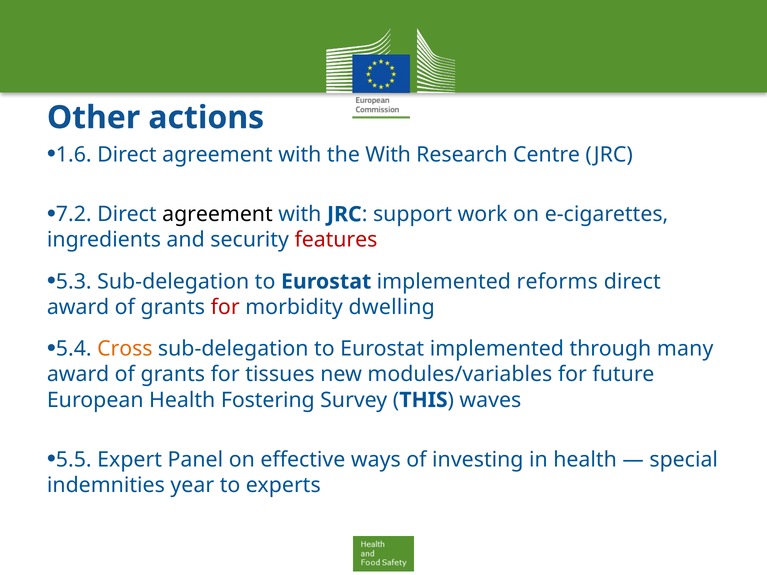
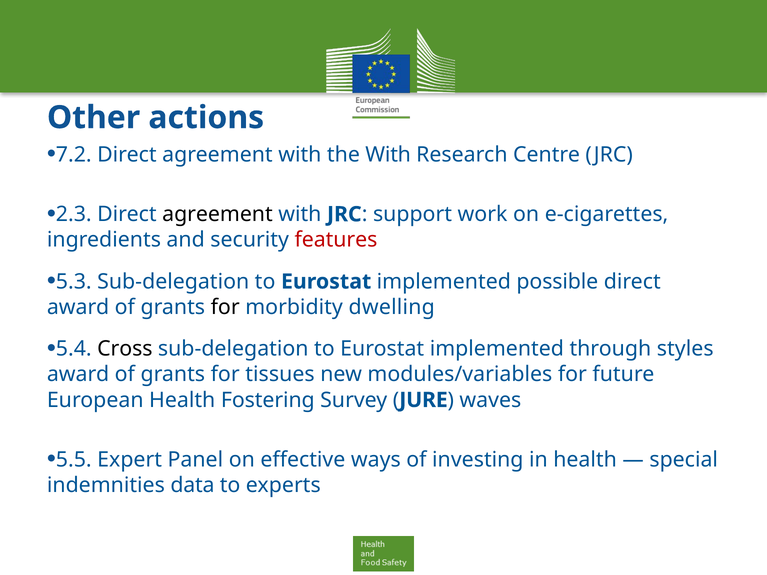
1.6: 1.6 -> 7.2
7.2: 7.2 -> 2.3
reforms: reforms -> possible
for at (225, 307) colour: red -> black
Cross colour: orange -> black
many: many -> styles
THIS: THIS -> JURE
year: year -> data
